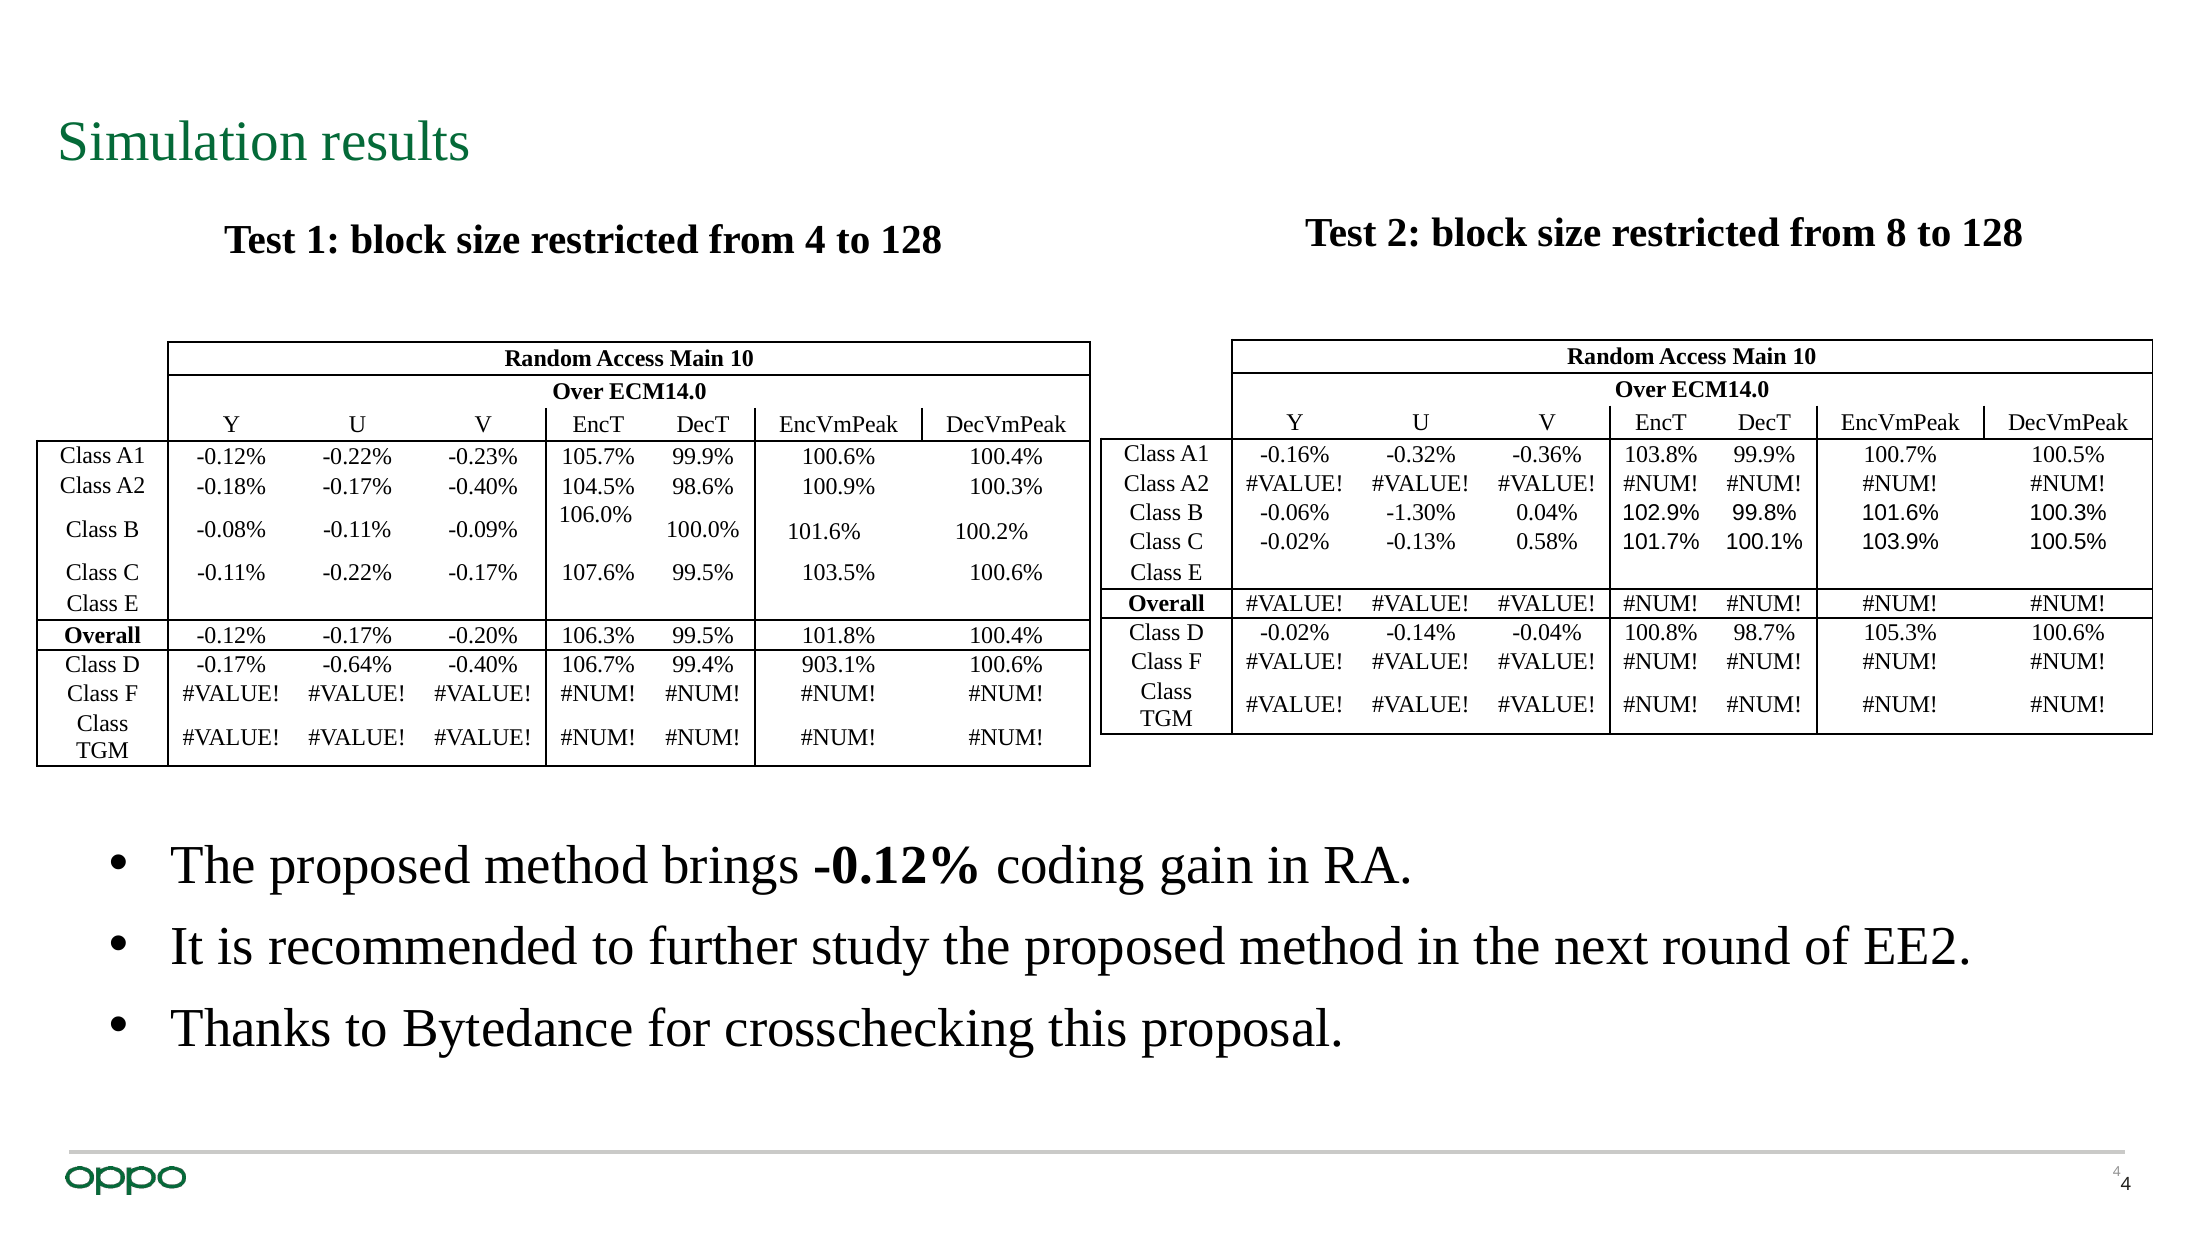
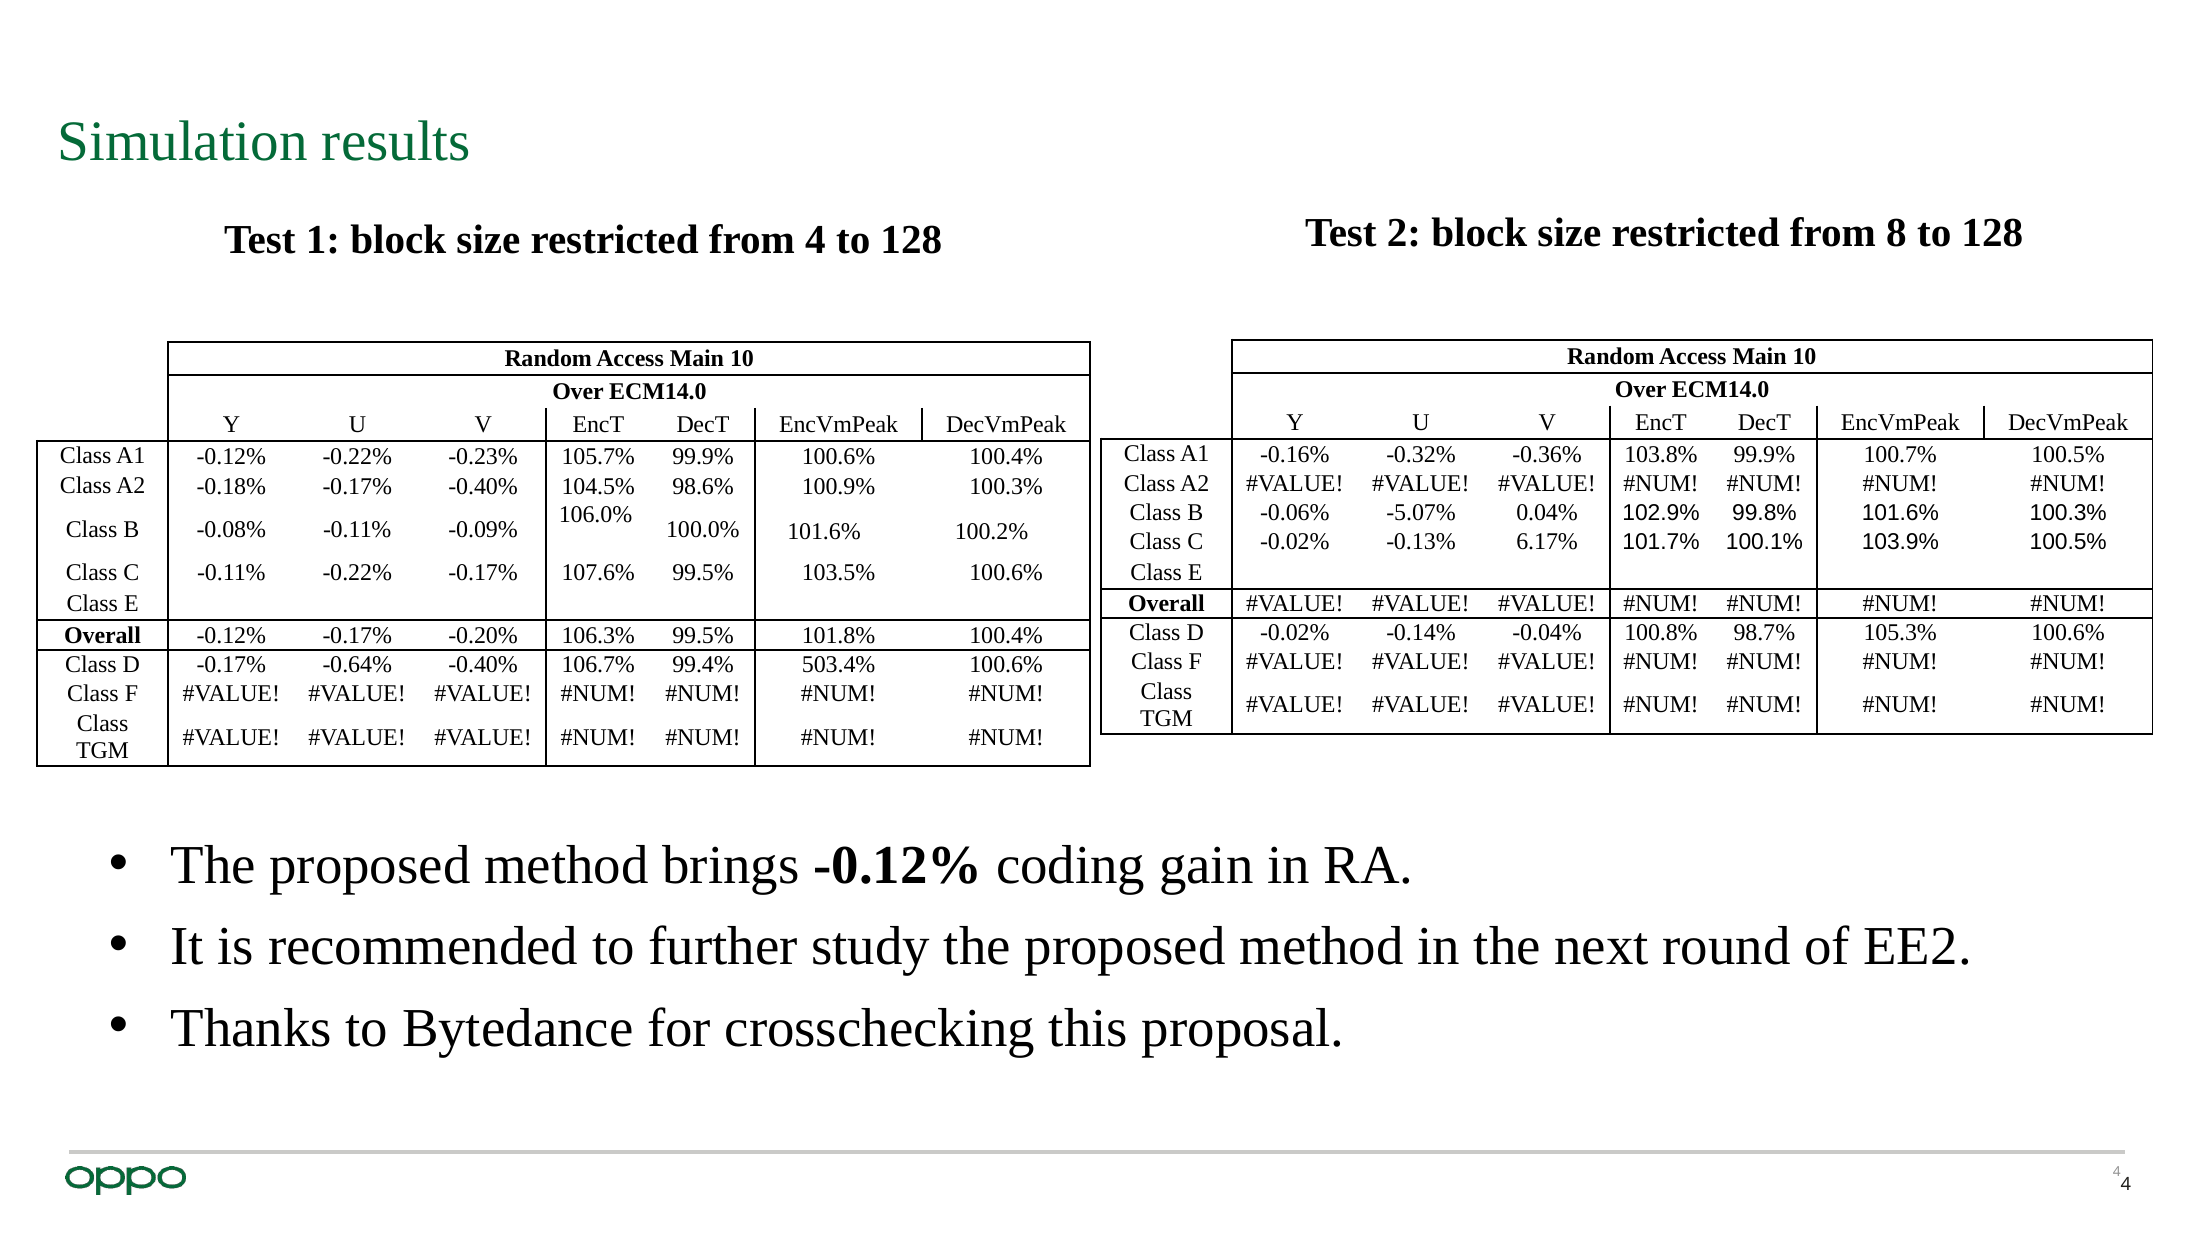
-1.30%: -1.30% -> -5.07%
0.58%: 0.58% -> 6.17%
903.1%: 903.1% -> 503.4%
